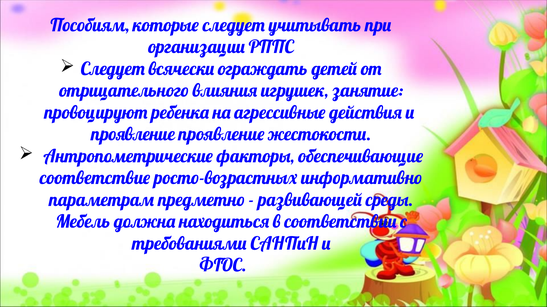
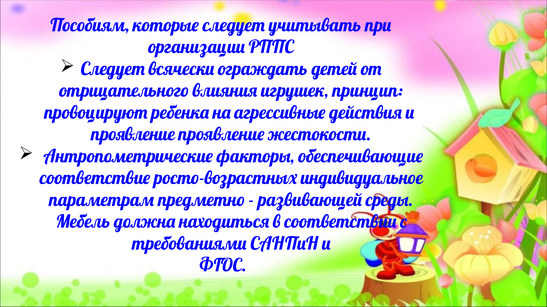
занятие: занятие -> принцип
информативно: информативно -> индивидуальное
